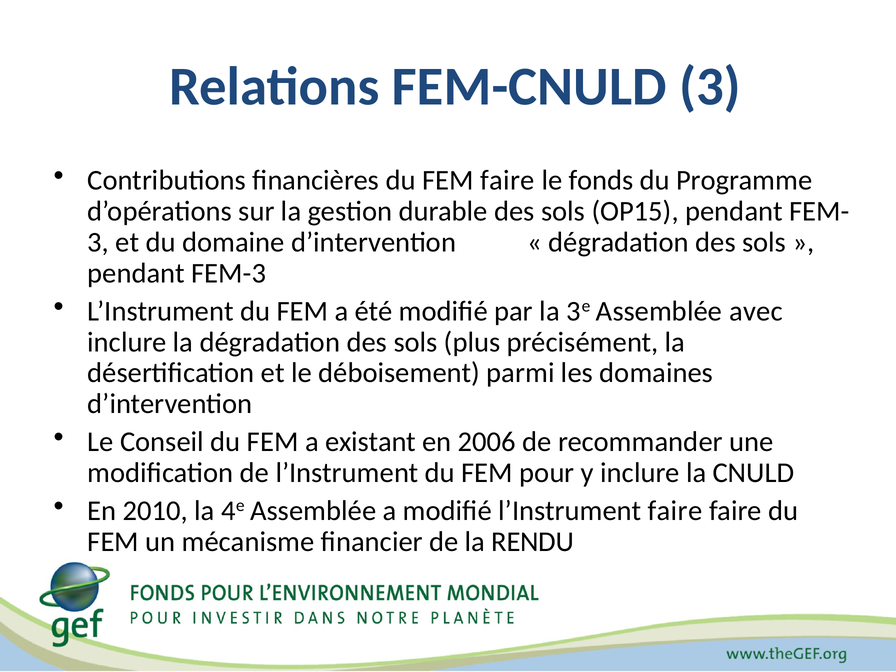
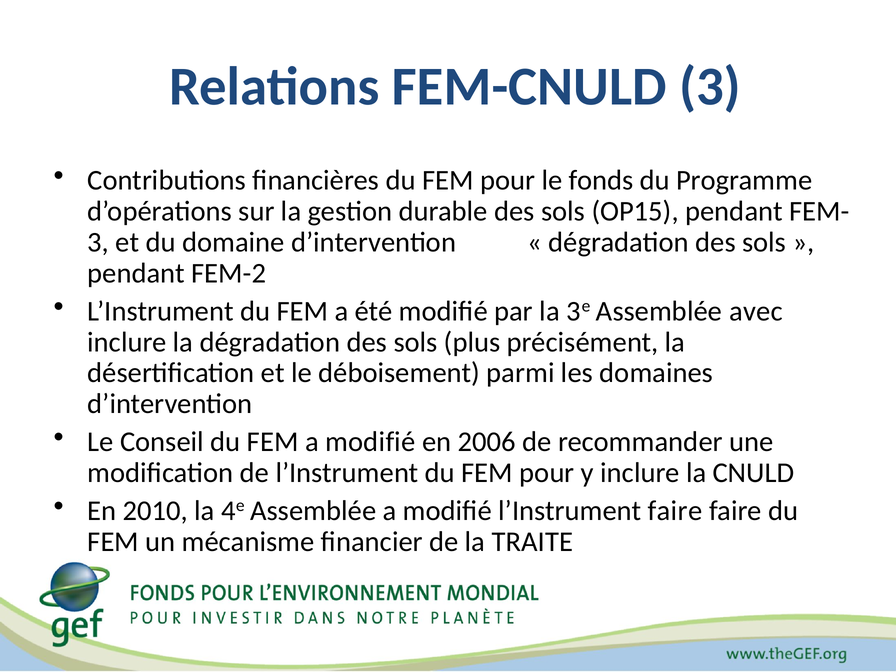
financières du FEM faire: faire -> pour
FEM-3: FEM-3 -> FEM-2
FEM a existant: existant -> modifié
RENDU: RENDU -> TRAITE
